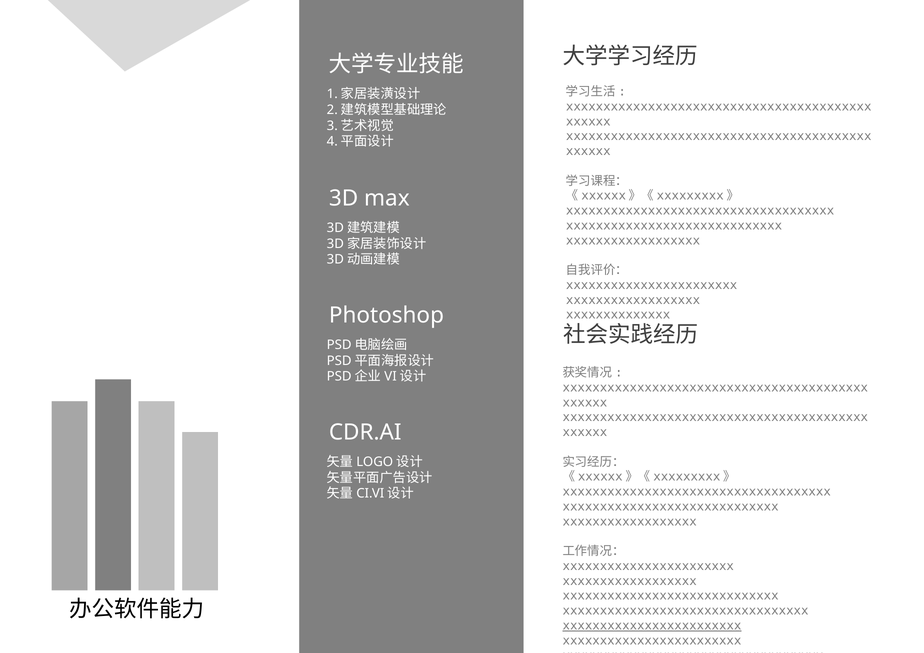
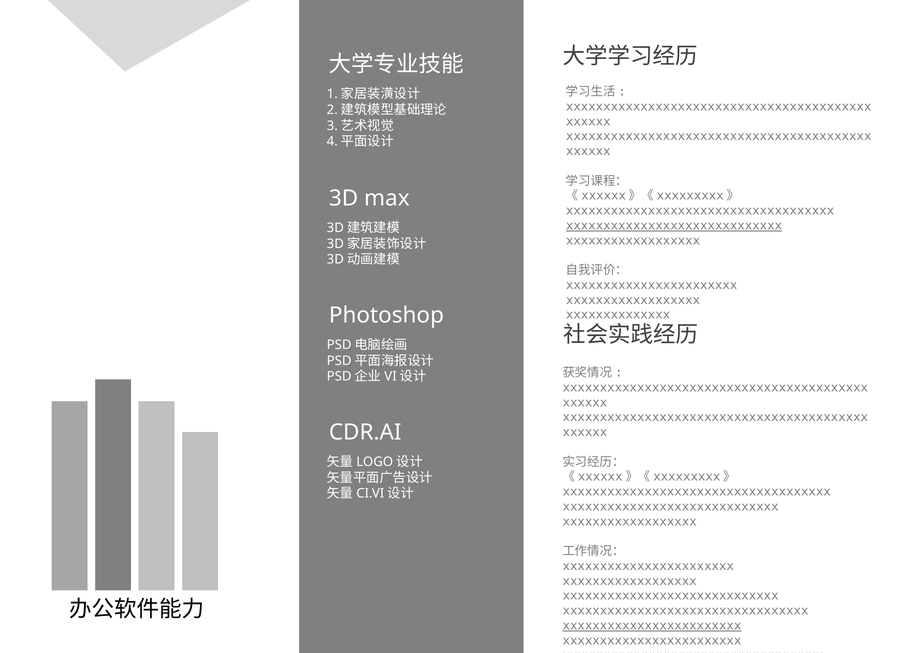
xxxxxxxxxxxxxxxxxxxxxxxxxxxxx at (674, 226) underline: none -> present
